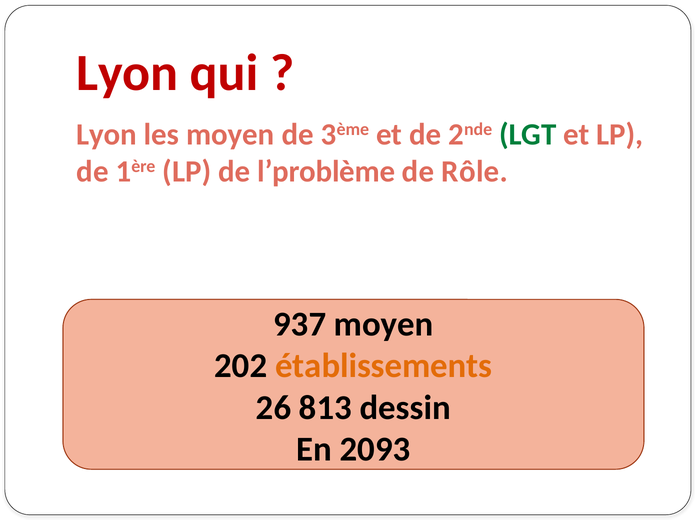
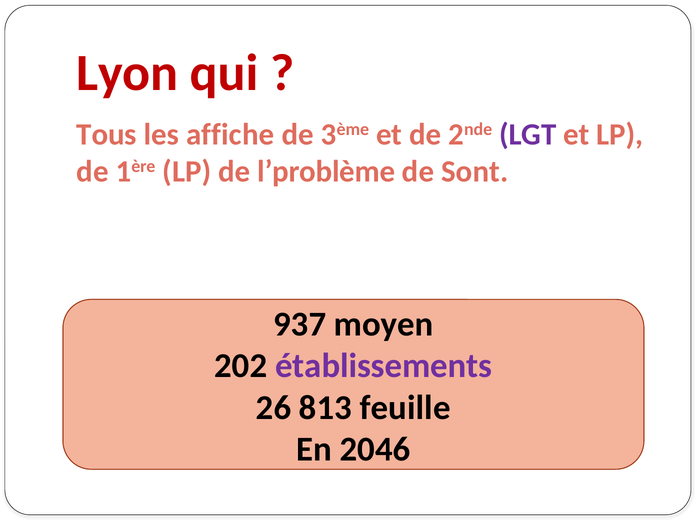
Lyon at (107, 134): Lyon -> Tous
les moyen: moyen -> affiche
LGT colour: green -> purple
Rôle: Rôle -> Sont
établissements colour: orange -> purple
dessin: dessin -> feuille
2093: 2093 -> 2046
